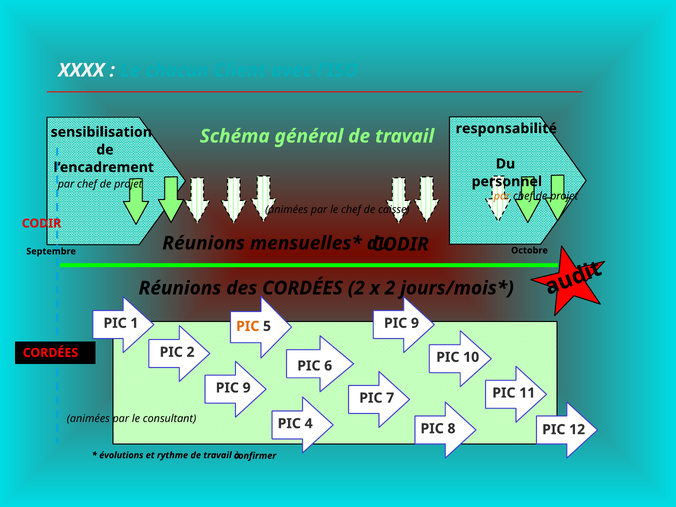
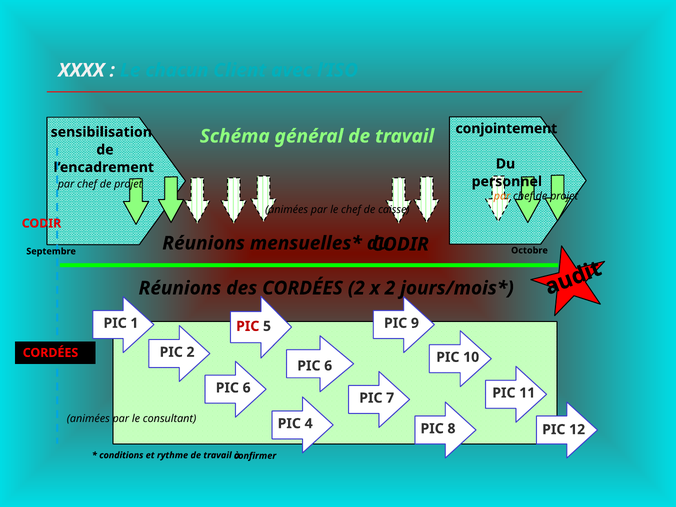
responsabilité: responsabilité -> conjointement
PIC at (248, 326) colour: orange -> red
9 at (247, 388): 9 -> 6
évolutions: évolutions -> conditions
